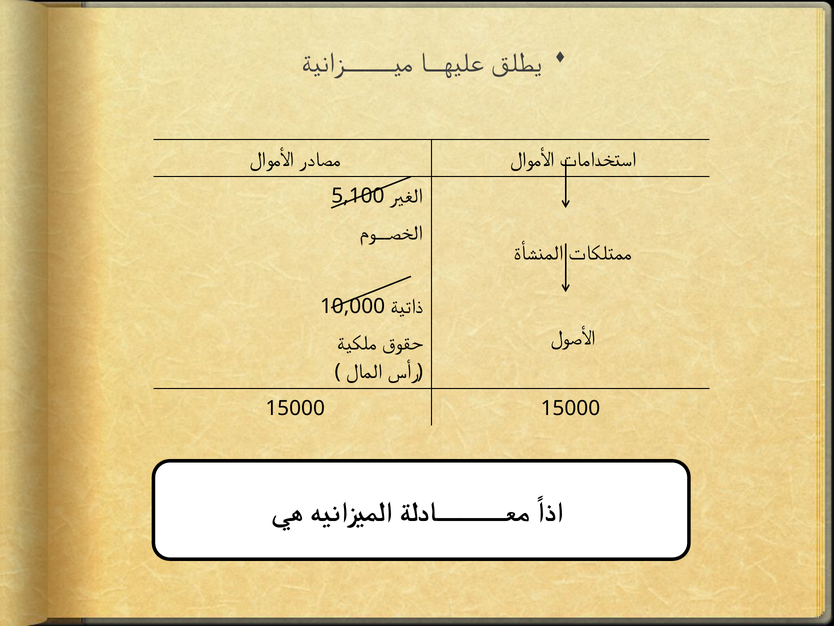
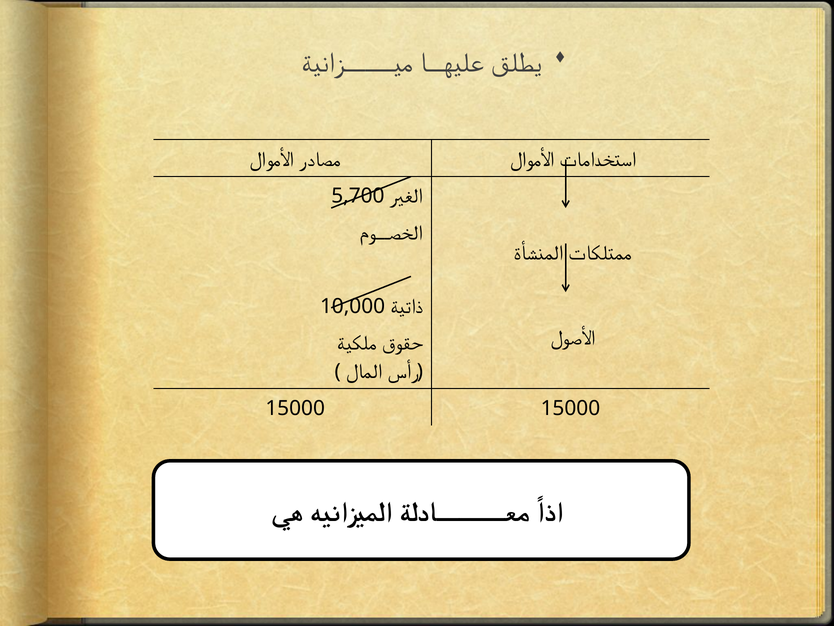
5,100: 5,100 -> 5,700
